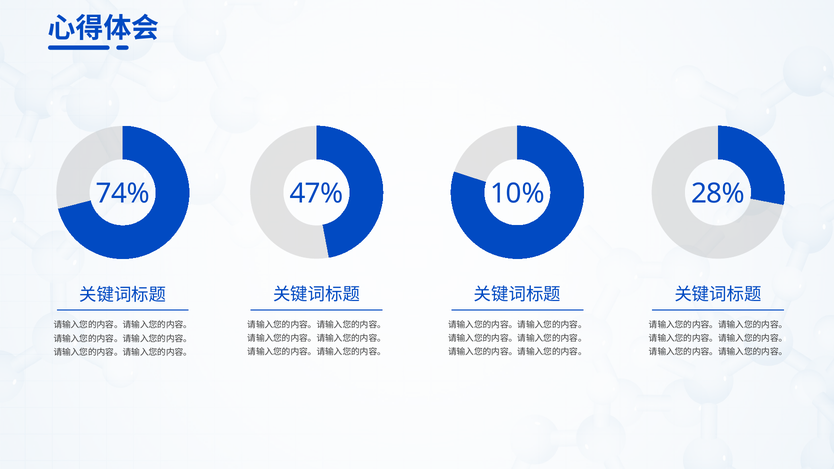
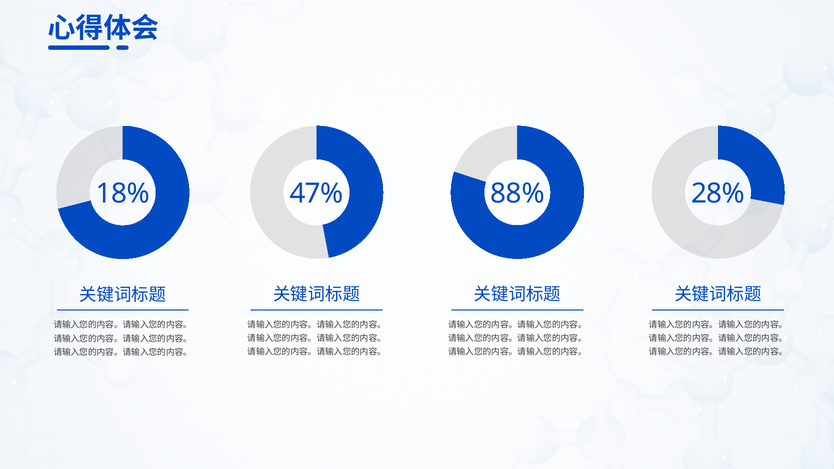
74%: 74% -> 18%
10%: 10% -> 88%
